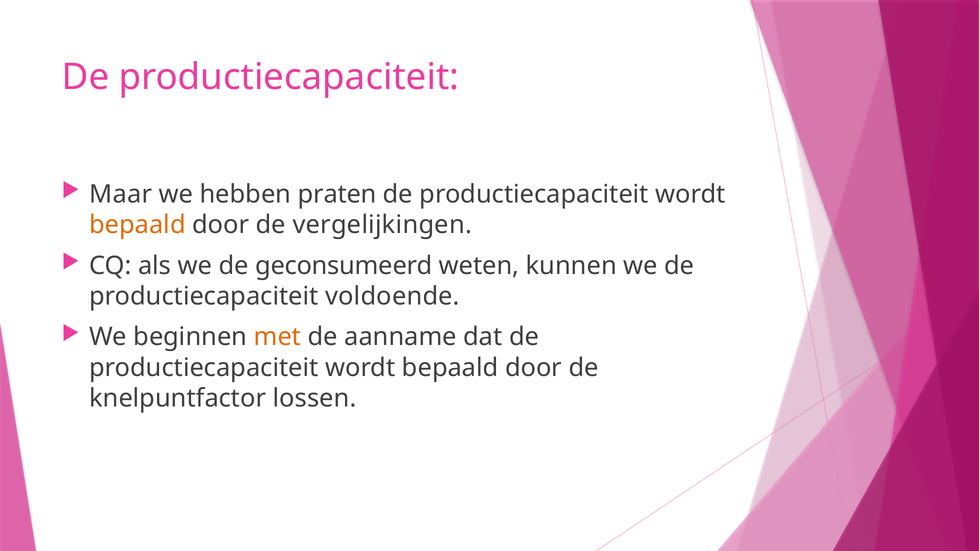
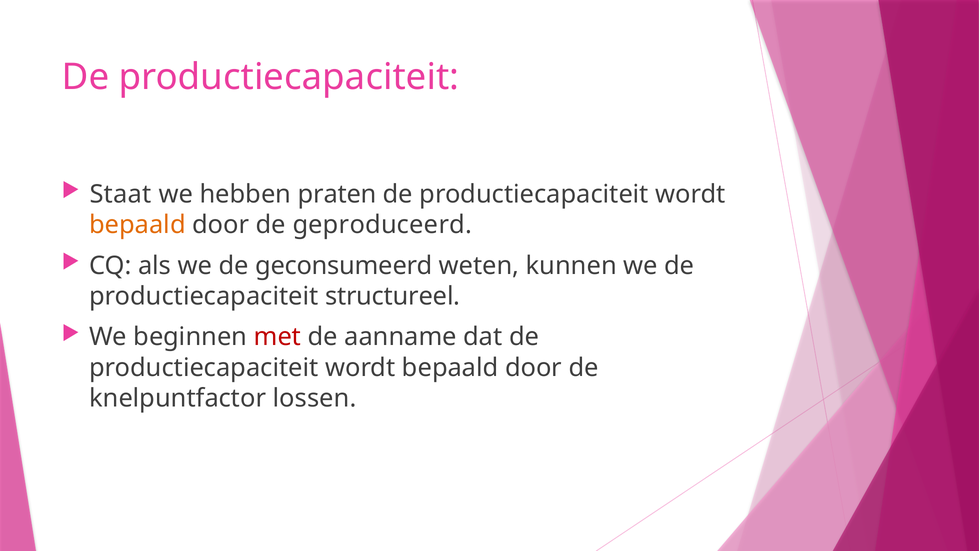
Maar: Maar -> Staat
vergelijkingen: vergelijkingen -> geproduceerd
voldoende: voldoende -> structureel
met colour: orange -> red
